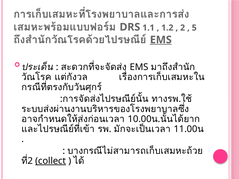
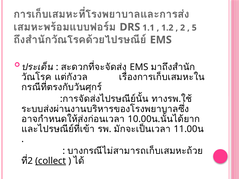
EMS at (161, 40) underline: present -> none
